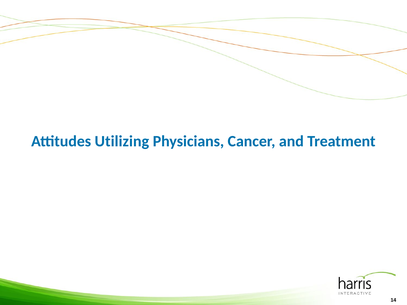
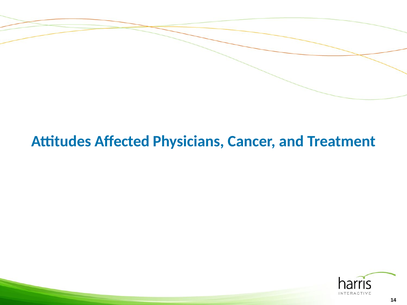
Utilizing: Utilizing -> Affected
